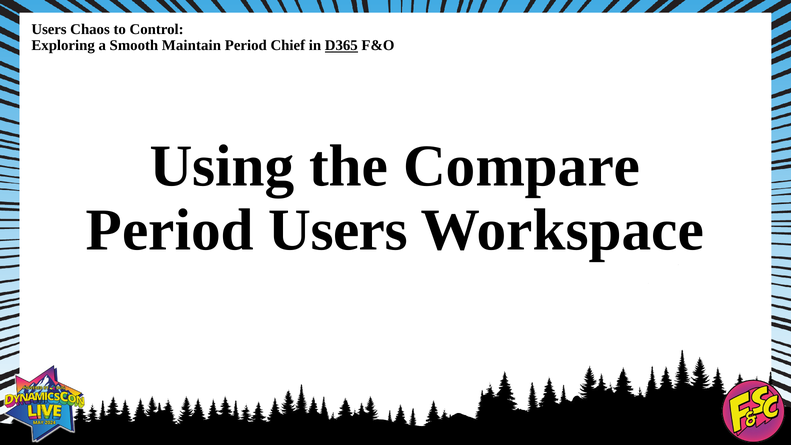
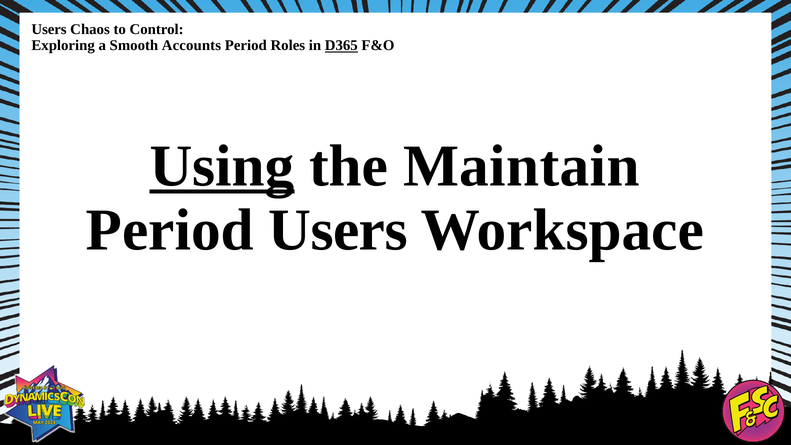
Maintain: Maintain -> Accounts
Chief: Chief -> Roles
Using underline: none -> present
Compare: Compare -> Maintain
